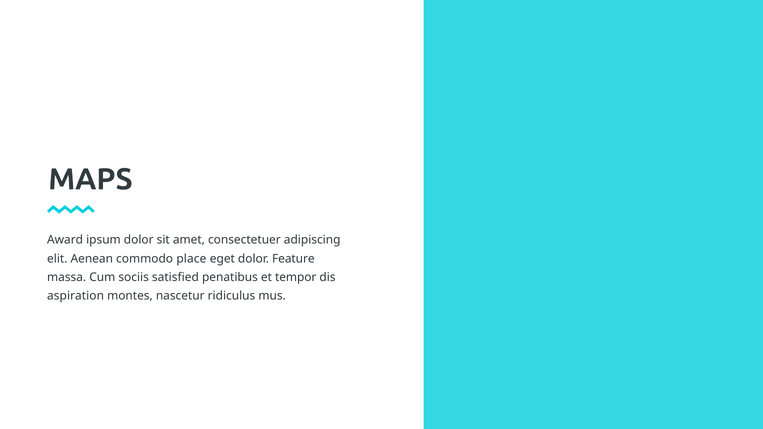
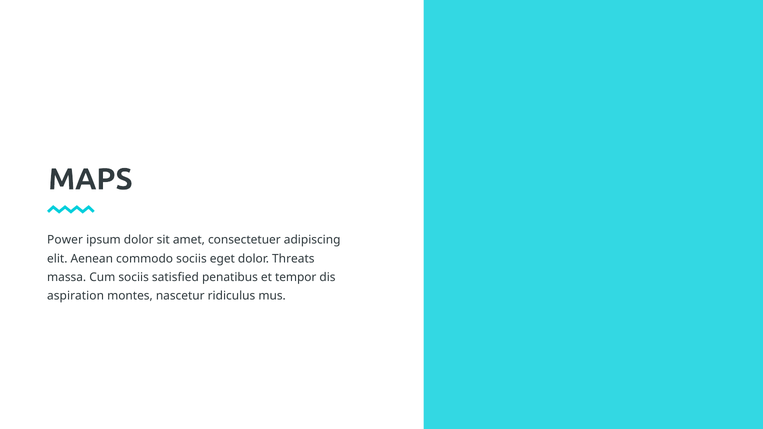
Award: Award -> Power
commodo place: place -> sociis
Feature: Feature -> Threats
